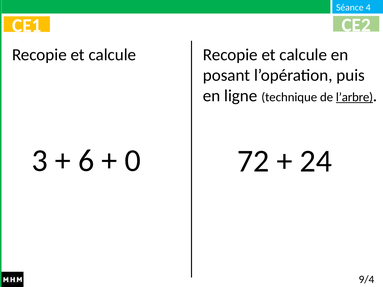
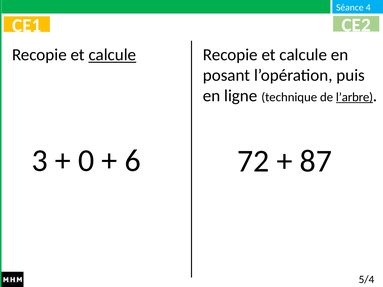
calcule at (112, 55) underline: none -> present
6: 6 -> 0
0: 0 -> 6
24: 24 -> 87
9/4: 9/4 -> 5/4
